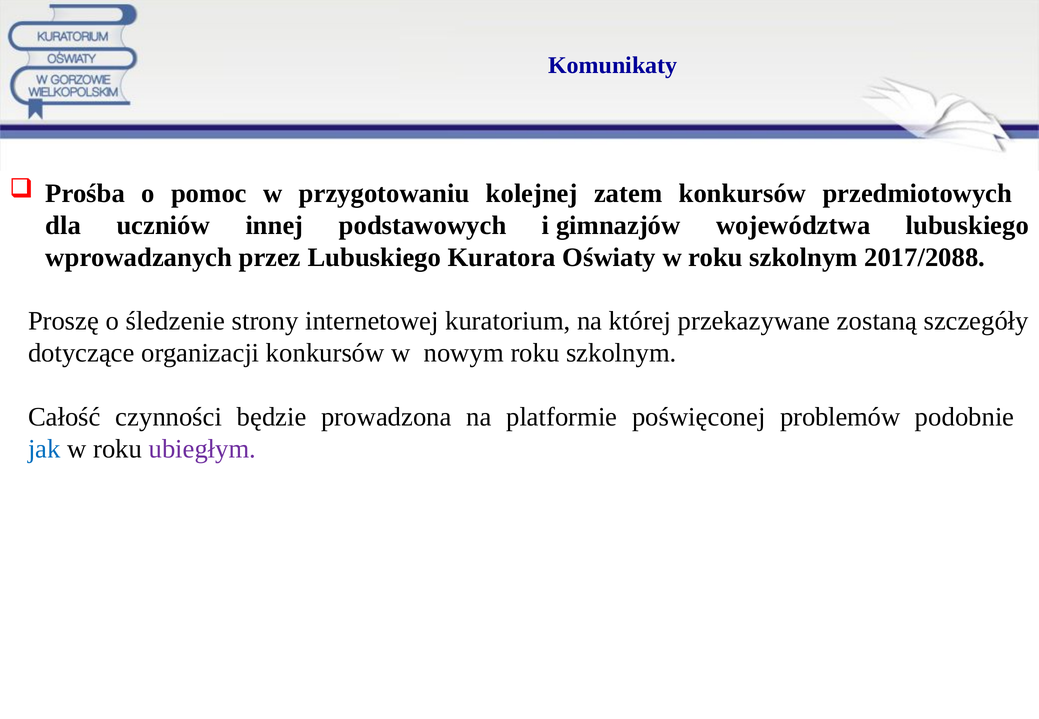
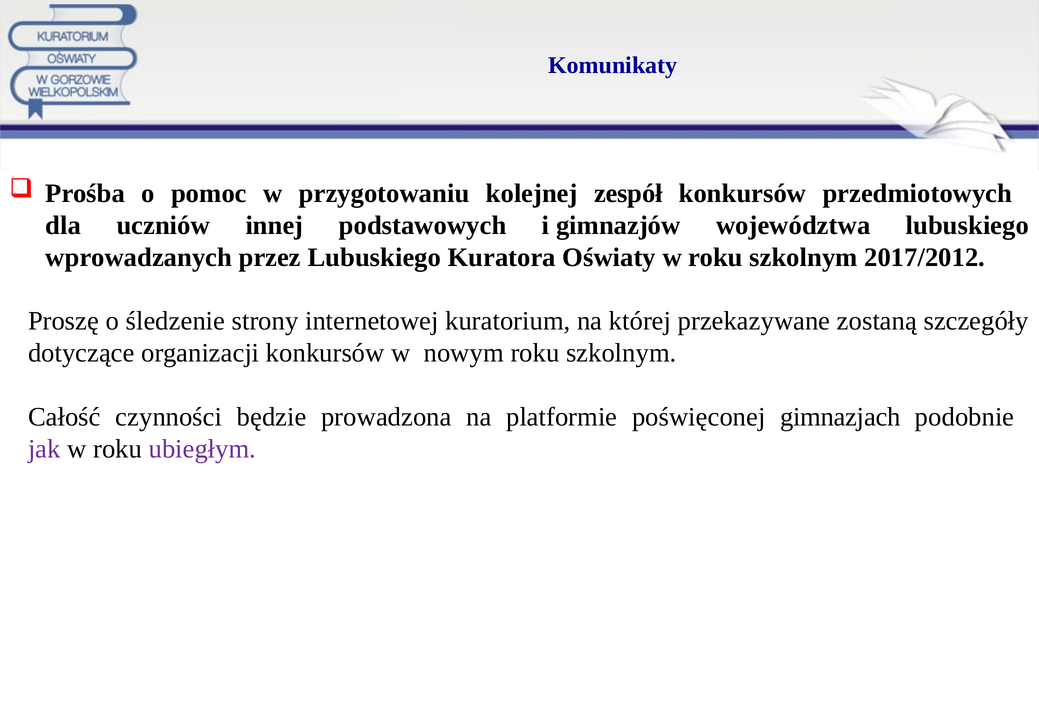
zatem: zatem -> zespół
2017/2088: 2017/2088 -> 2017/2012
problemów: problemów -> gimnazjach
jak colour: blue -> purple
